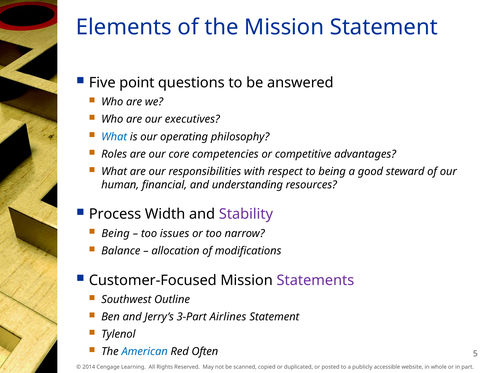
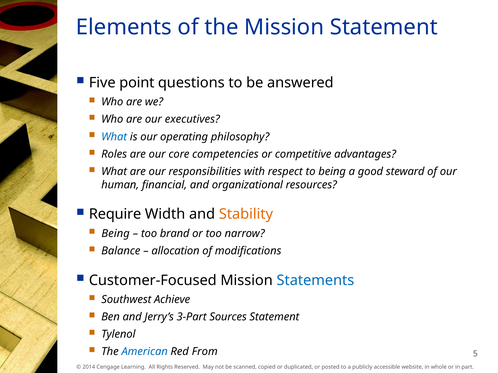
understanding: understanding -> organizational
Process: Process -> Require
Stability colour: purple -> orange
issues: issues -> brand
Statements colour: purple -> blue
Outline: Outline -> Achieve
Airlines: Airlines -> Sources
Often: Often -> From
